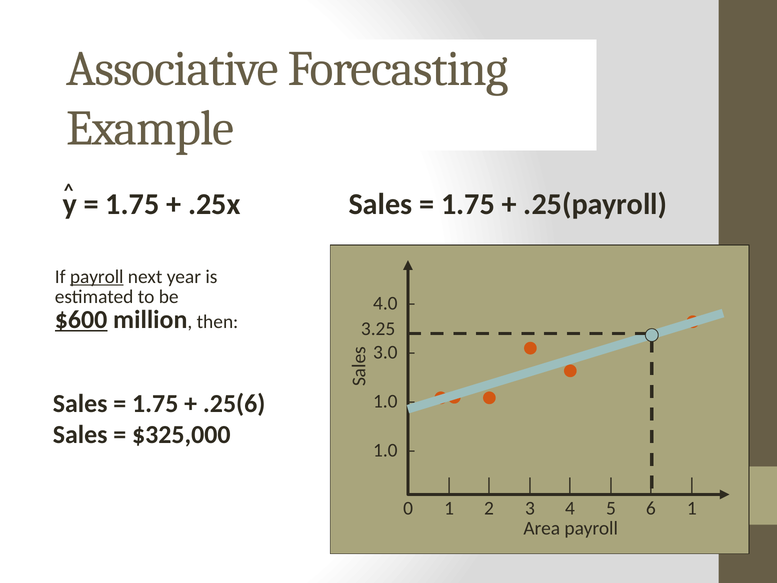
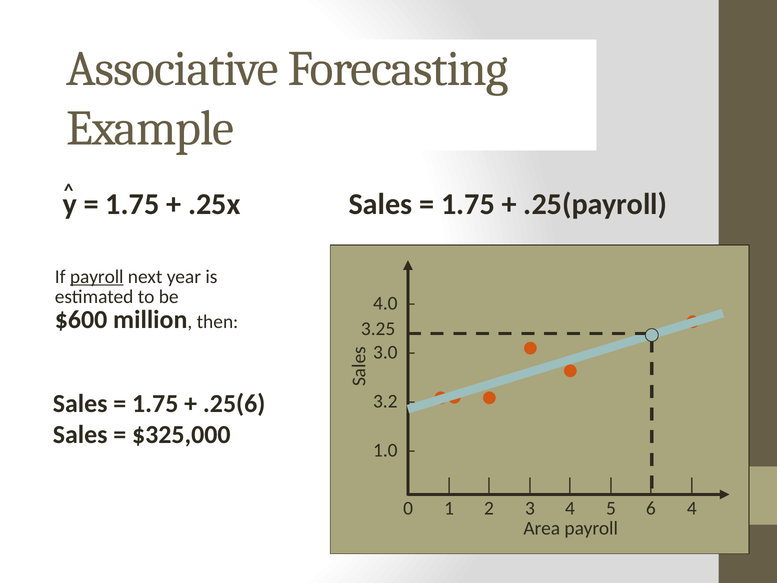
$600 underline: present -> none
1.0 at (385, 401): 1.0 -> 3.2
6 1: 1 -> 4
